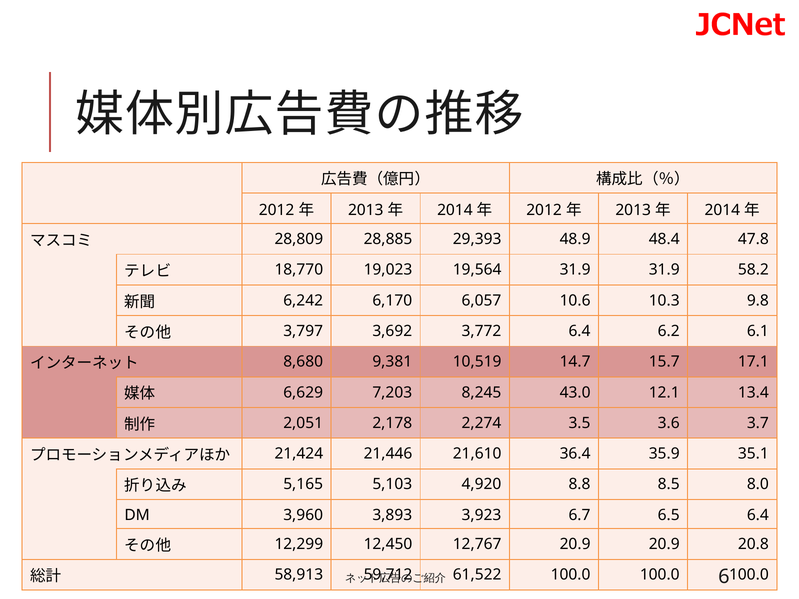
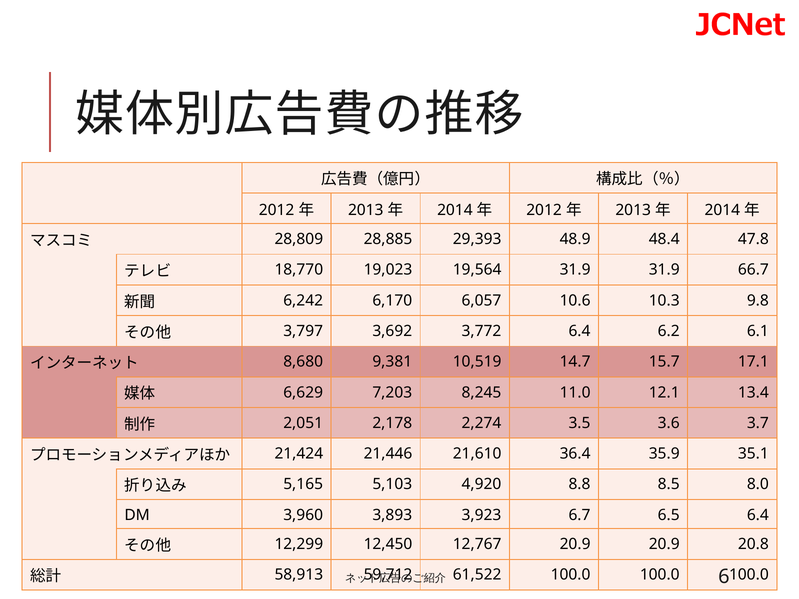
58.2: 58.2 -> 66.7
43.0: 43.0 -> 11.0
